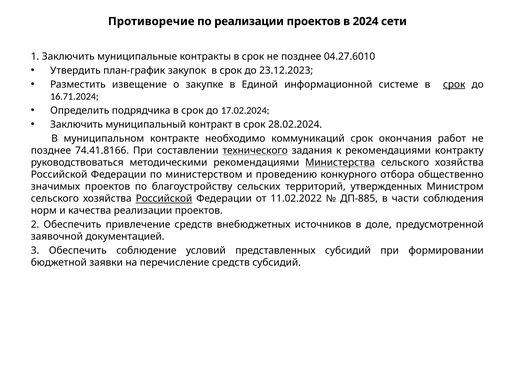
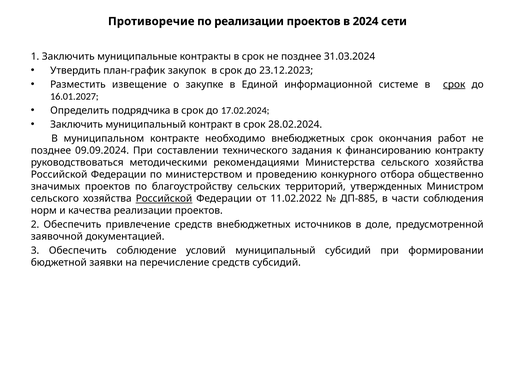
04.27.6010: 04.27.6010 -> 31.03.2024
16.71.2024: 16.71.2024 -> 16.01.2027
необходимо коммуникаций: коммуникаций -> внебюджетных
74.41.8166: 74.41.8166 -> 09.09.2024
технического underline: present -> none
к рекомендациями: рекомендациями -> финансированию
Министерства underline: present -> none
условий представленных: представленных -> муниципальный
